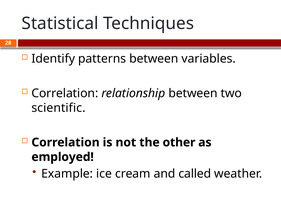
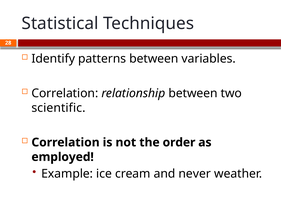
other: other -> order
called: called -> never
